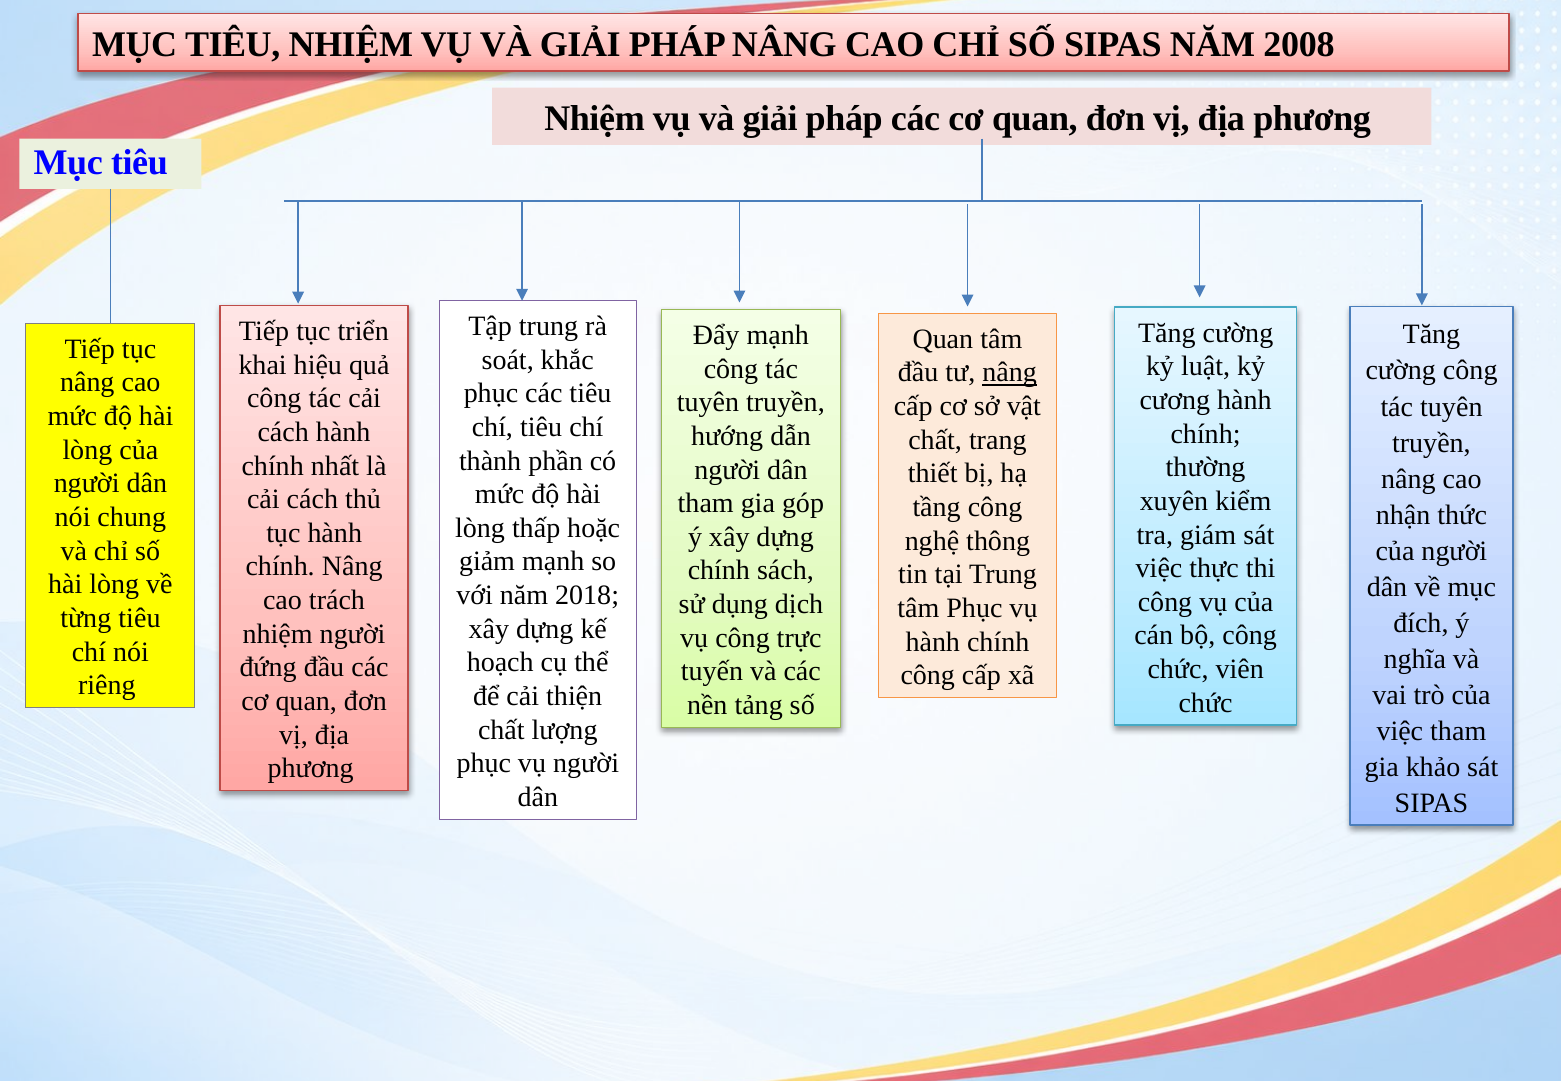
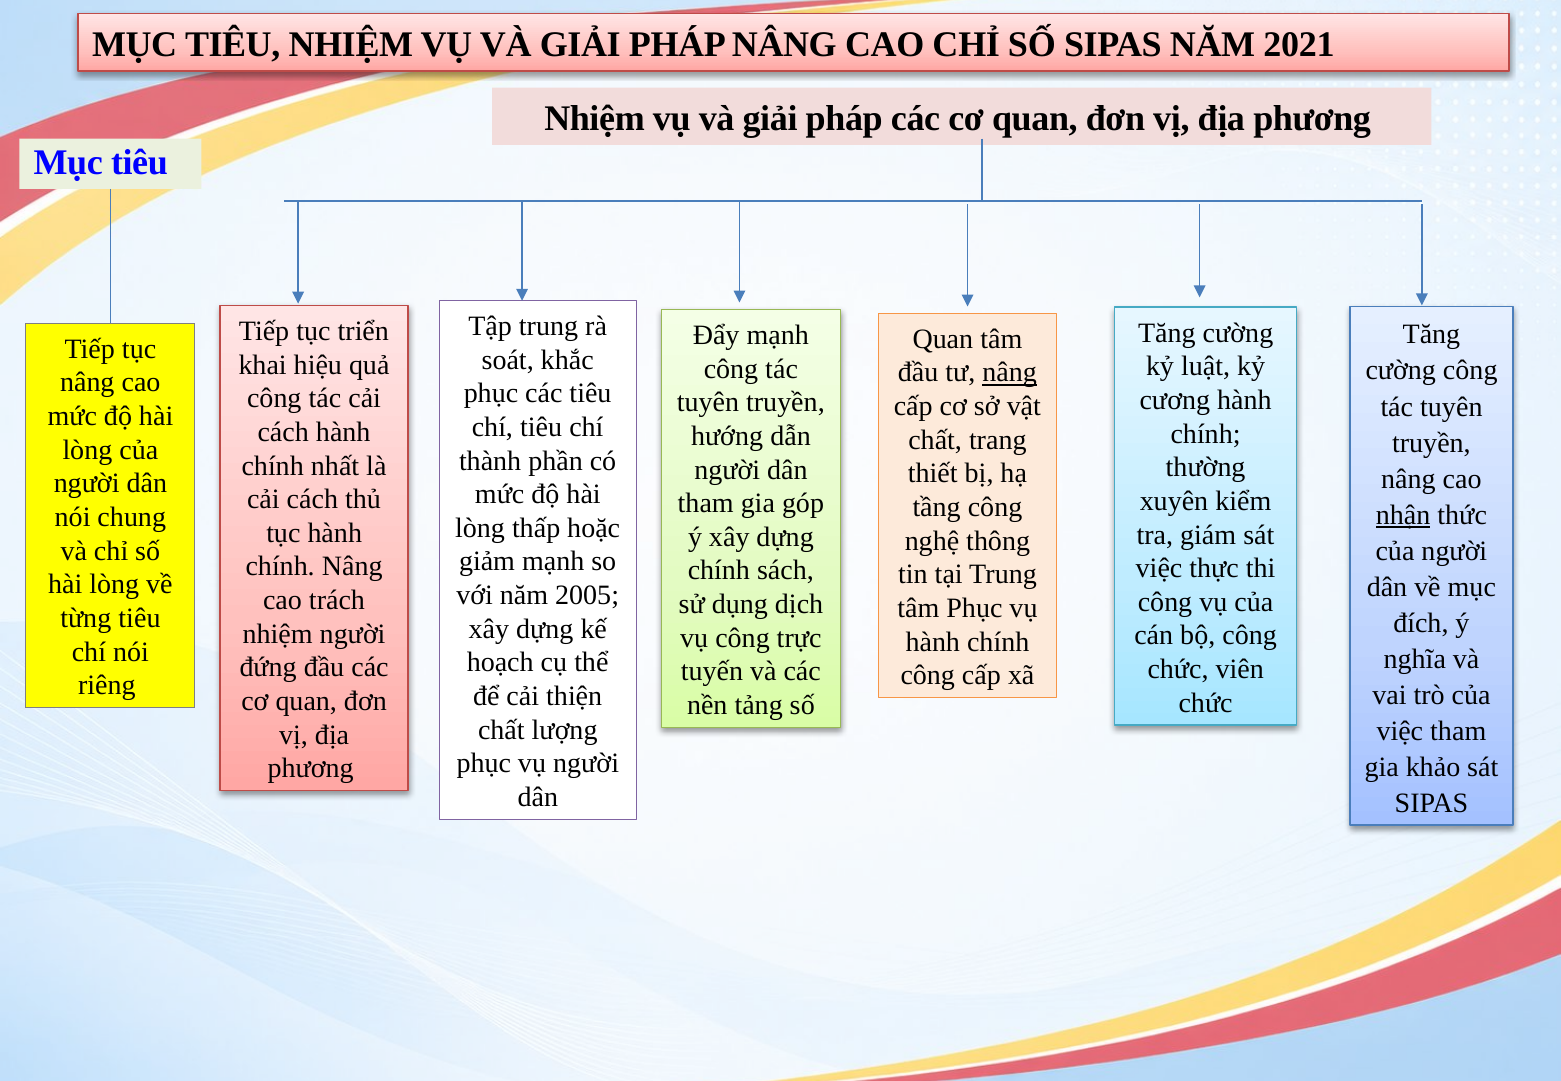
2008: 2008 -> 2021
nhận underline: none -> present
2018: 2018 -> 2005
